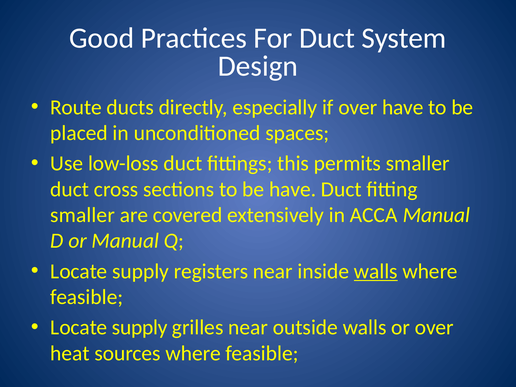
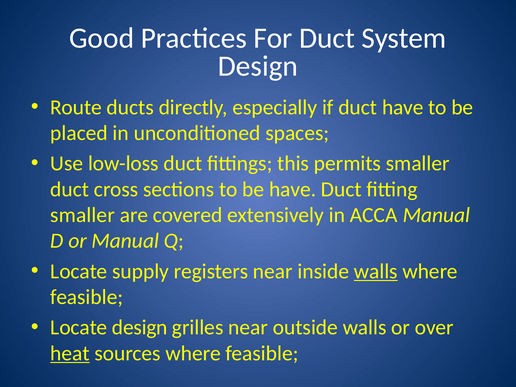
if over: over -> duct
supply at (140, 327): supply -> design
heat underline: none -> present
